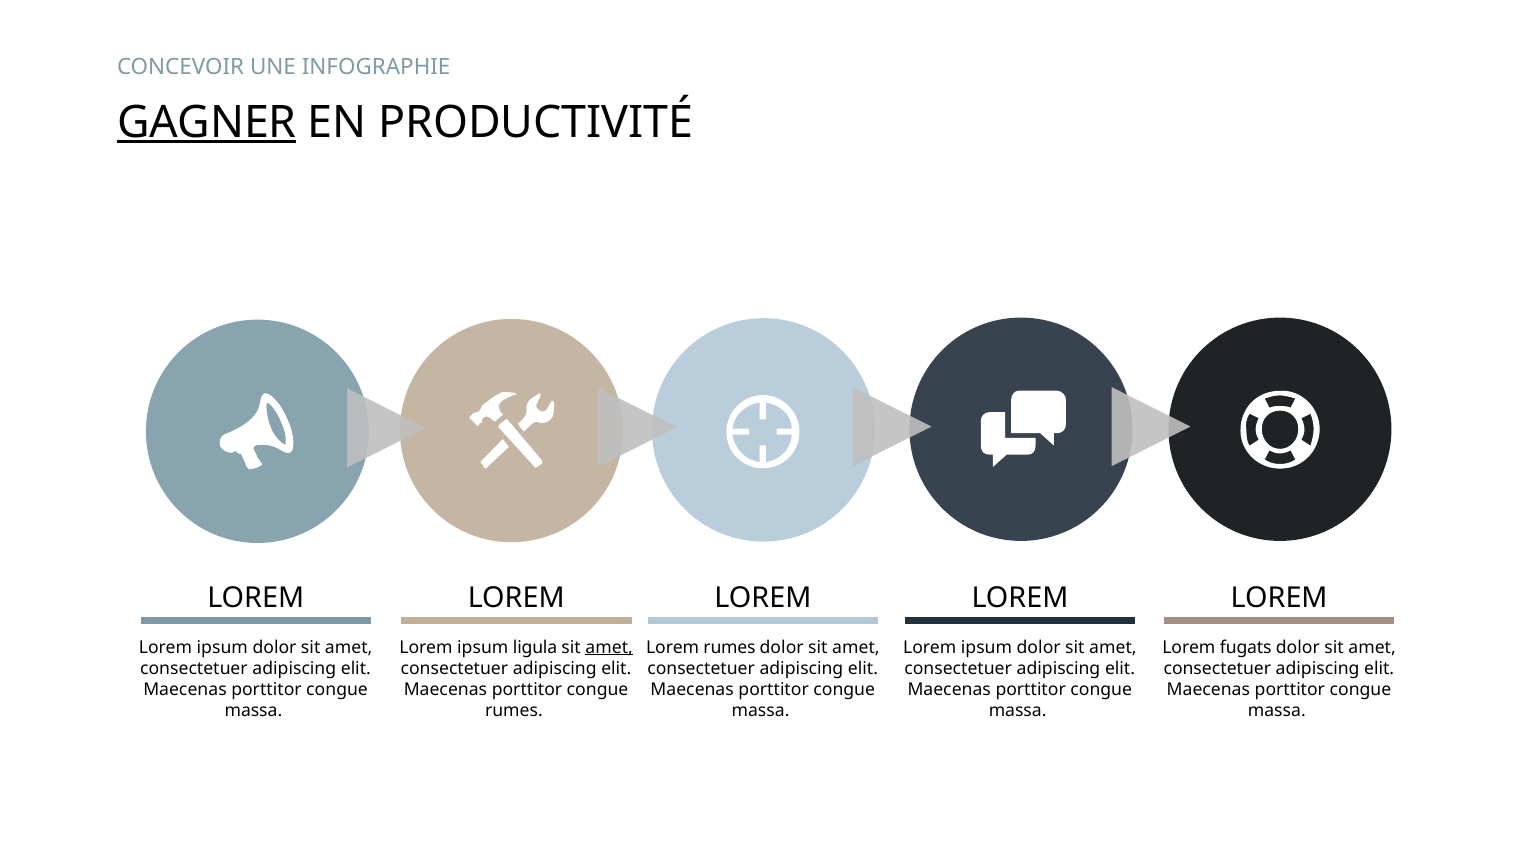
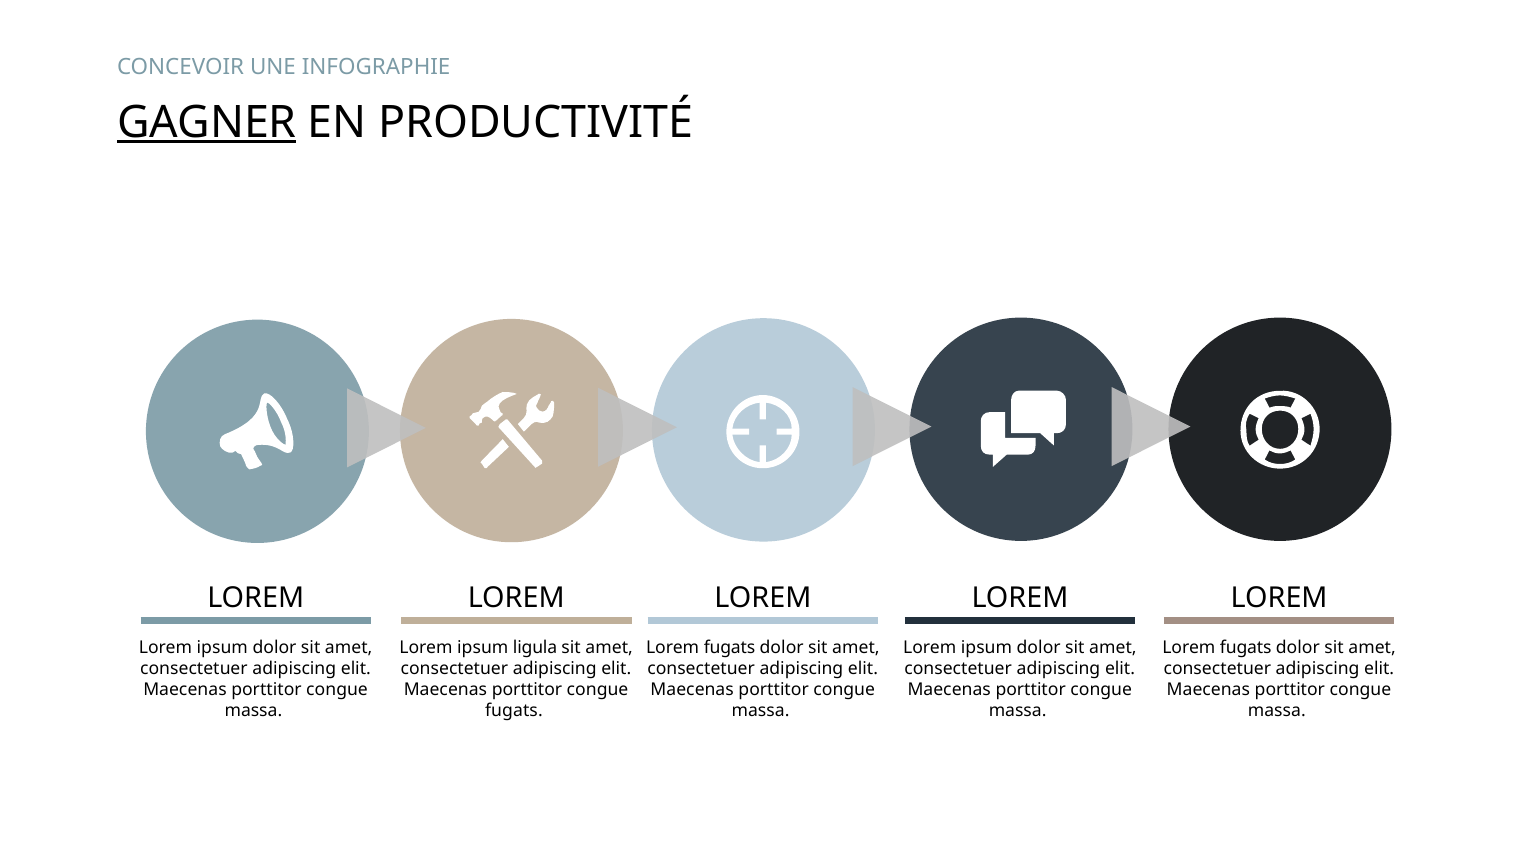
amet at (609, 647) underline: present -> none
rumes at (730, 647): rumes -> fugats
rumes at (514, 710): rumes -> fugats
